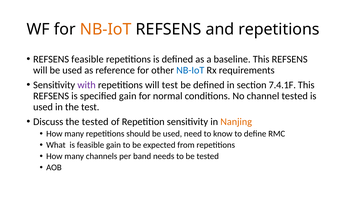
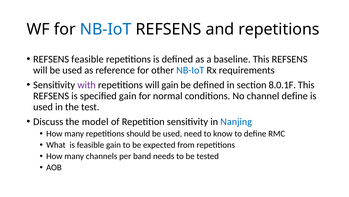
NB-IoT at (106, 29) colour: orange -> blue
will test: test -> gain
7.4.1F: 7.4.1F -> 8.0.1F
channel tested: tested -> define
the tested: tested -> model
Nanjing colour: orange -> blue
